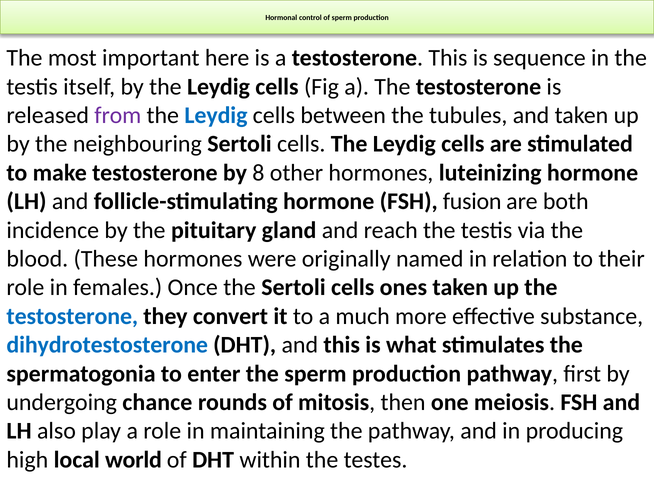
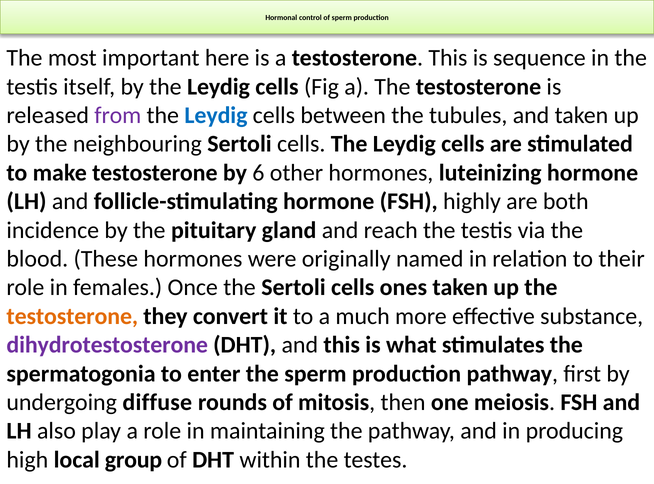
8: 8 -> 6
fusion: fusion -> highly
testosterone at (72, 317) colour: blue -> orange
dihydrotestosterone colour: blue -> purple
chance: chance -> diffuse
world: world -> group
